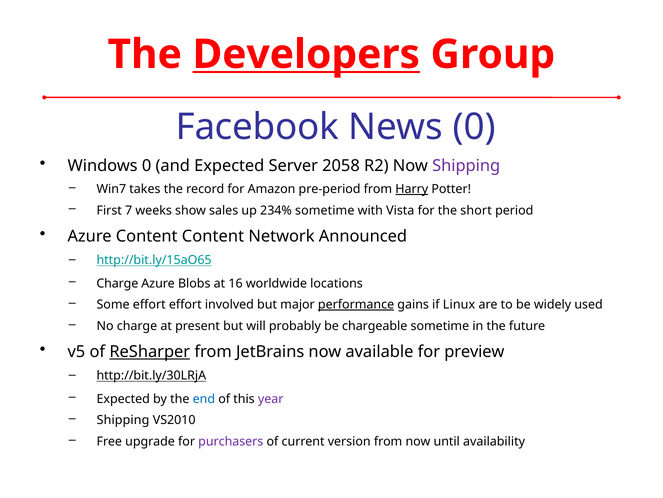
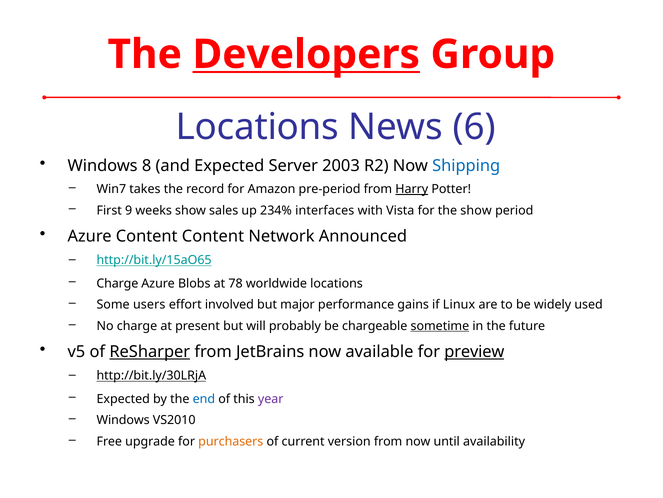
Facebook at (257, 127): Facebook -> Locations
News 0: 0 -> 6
Windows 0: 0 -> 8
2058: 2058 -> 2003
Shipping at (466, 166) colour: purple -> blue
7: 7 -> 9
234% sometime: sometime -> interfaces
the short: short -> show
16: 16 -> 78
Some effort: effort -> users
performance underline: present -> none
sometime at (440, 325) underline: none -> present
preview underline: none -> present
Shipping at (123, 420): Shipping -> Windows
purchasers colour: purple -> orange
